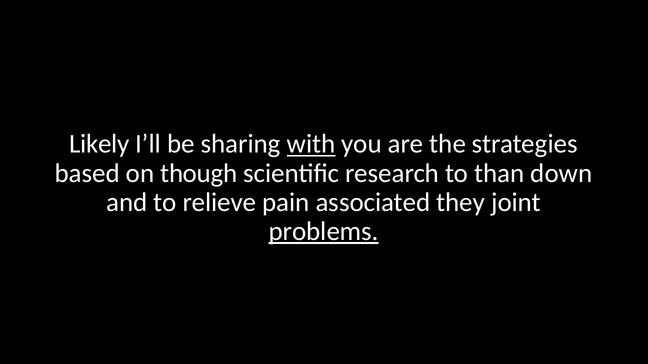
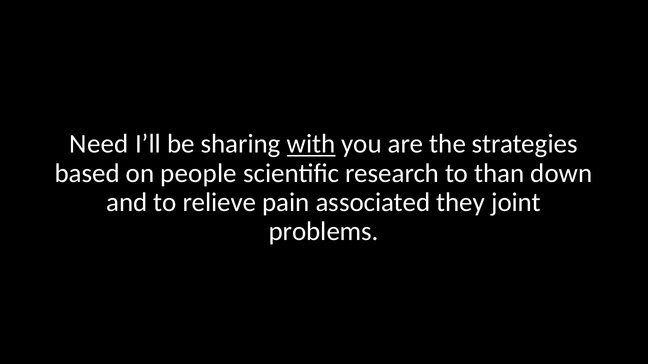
Likely: Likely -> Need
though: though -> people
problems underline: present -> none
